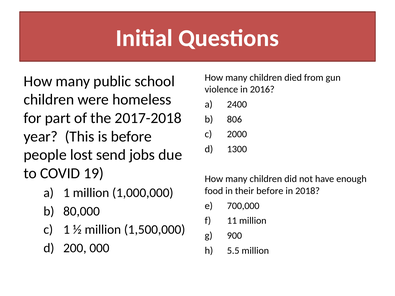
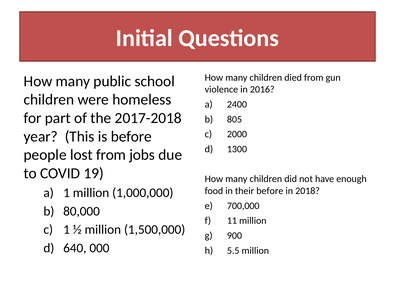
806: 806 -> 805
lost send: send -> from
200: 200 -> 640
